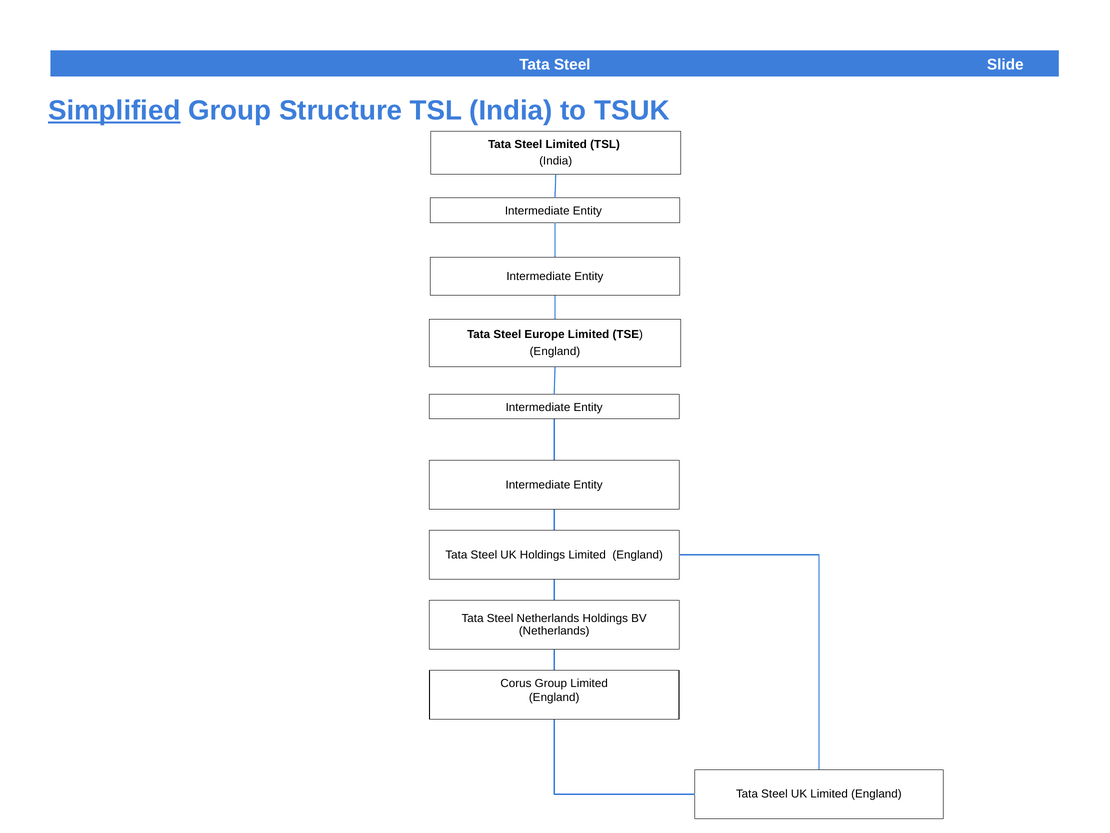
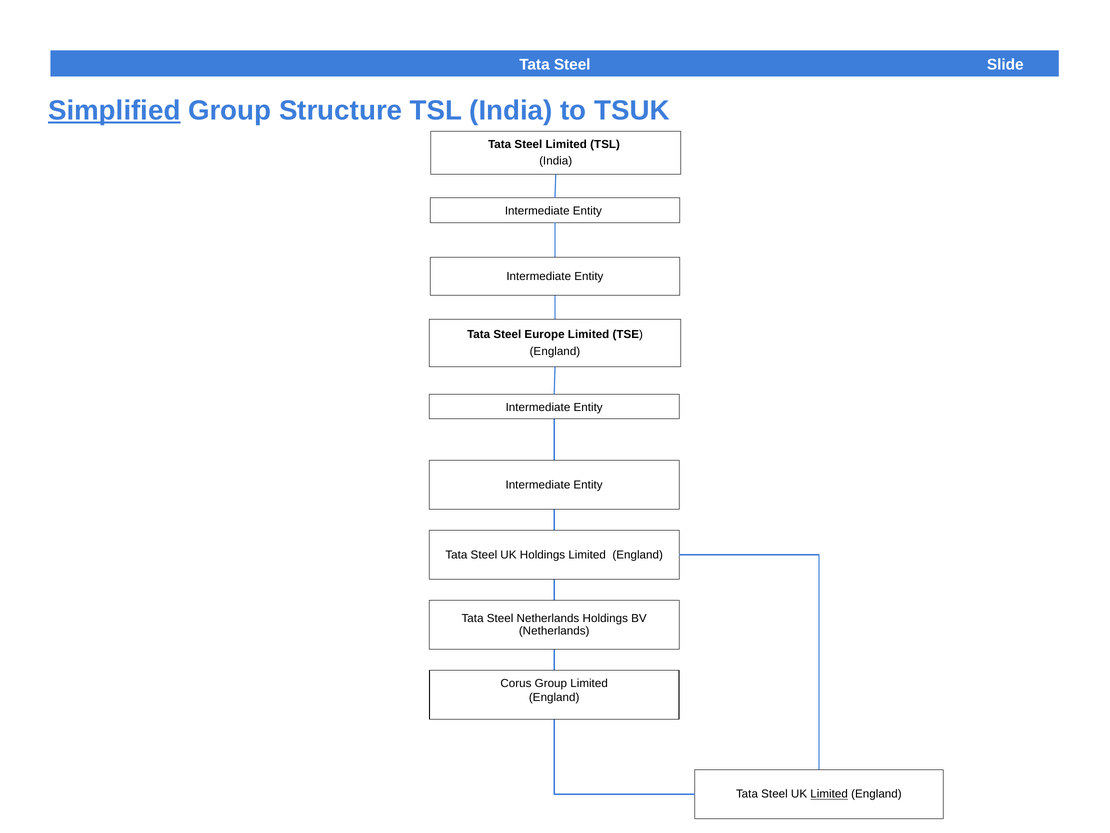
Limited at (829, 794) underline: none -> present
